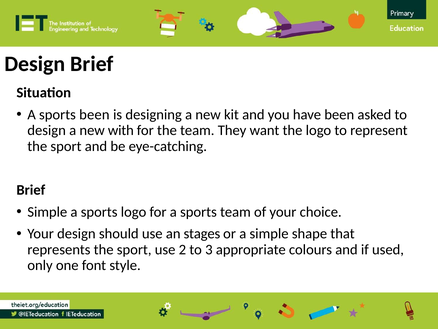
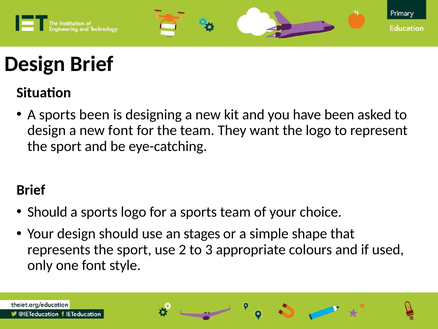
new with: with -> font
Simple at (47, 212): Simple -> Should
